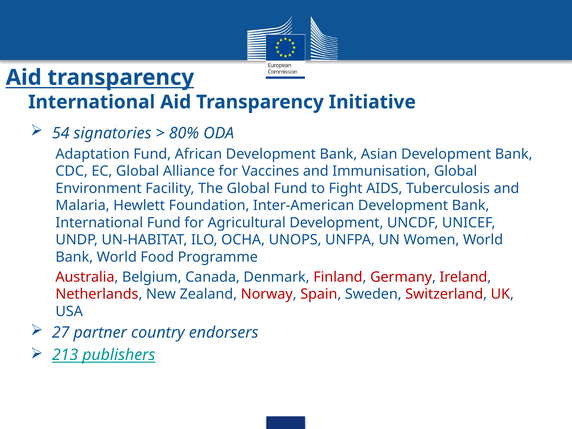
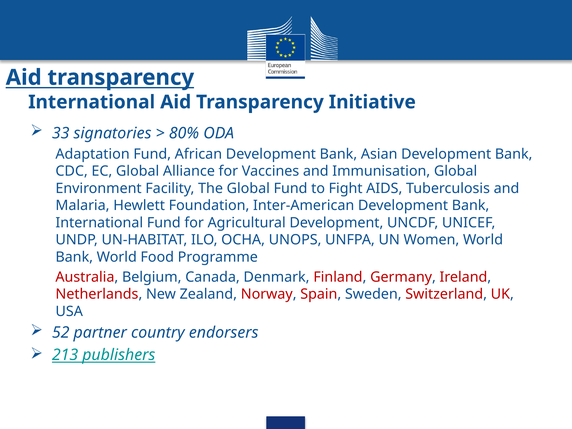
54: 54 -> 33
27: 27 -> 52
